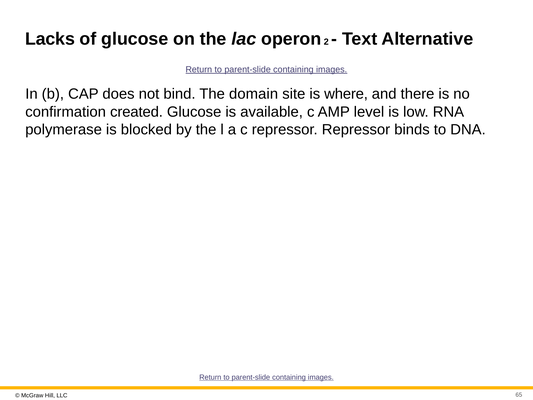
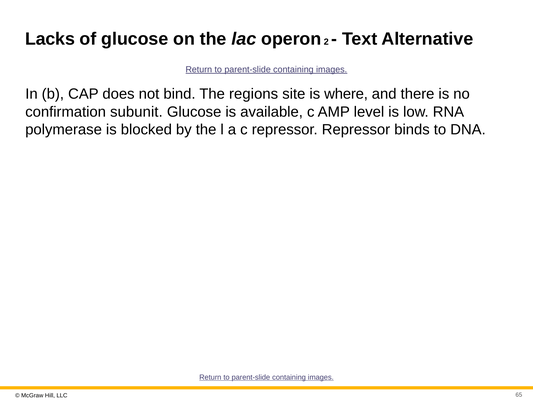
domain: domain -> regions
created: created -> subunit
